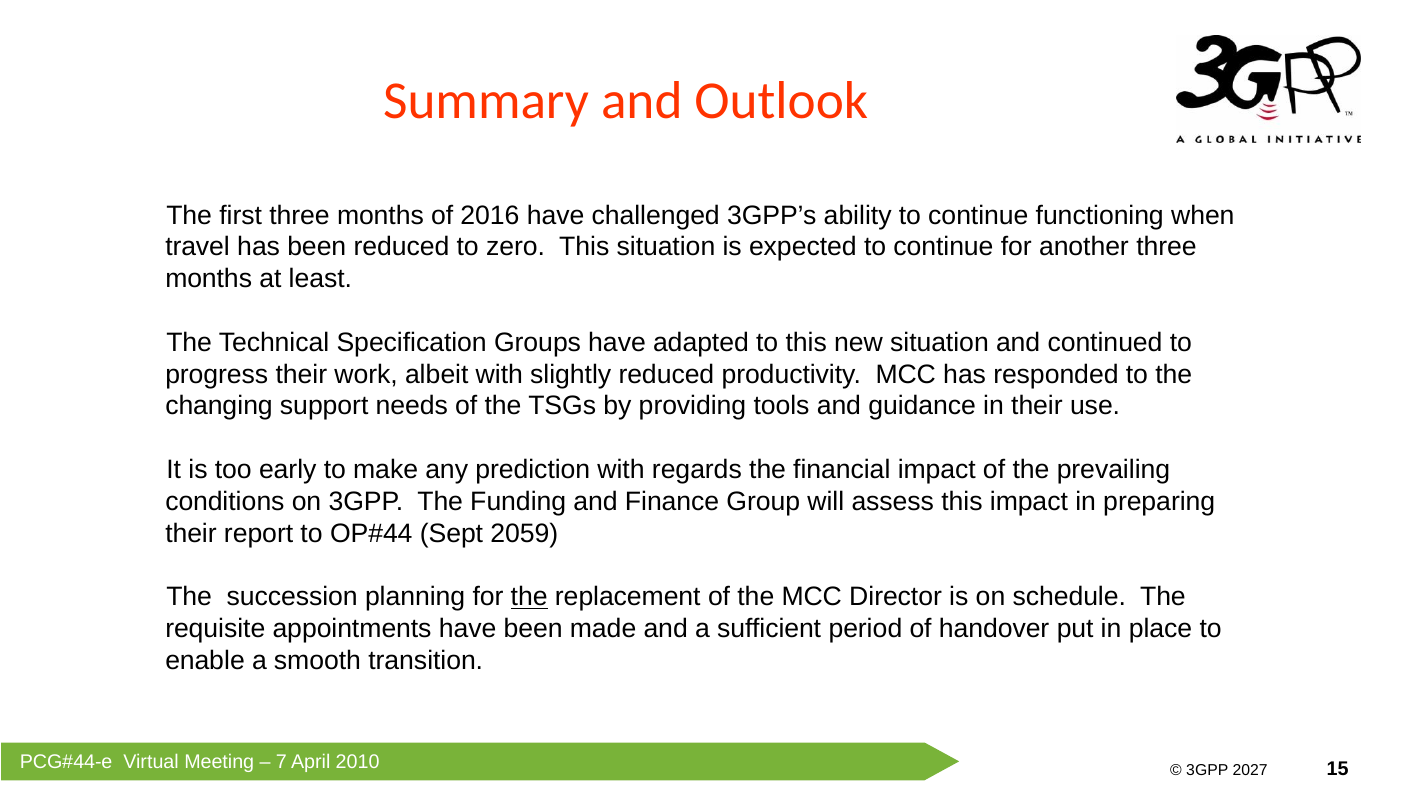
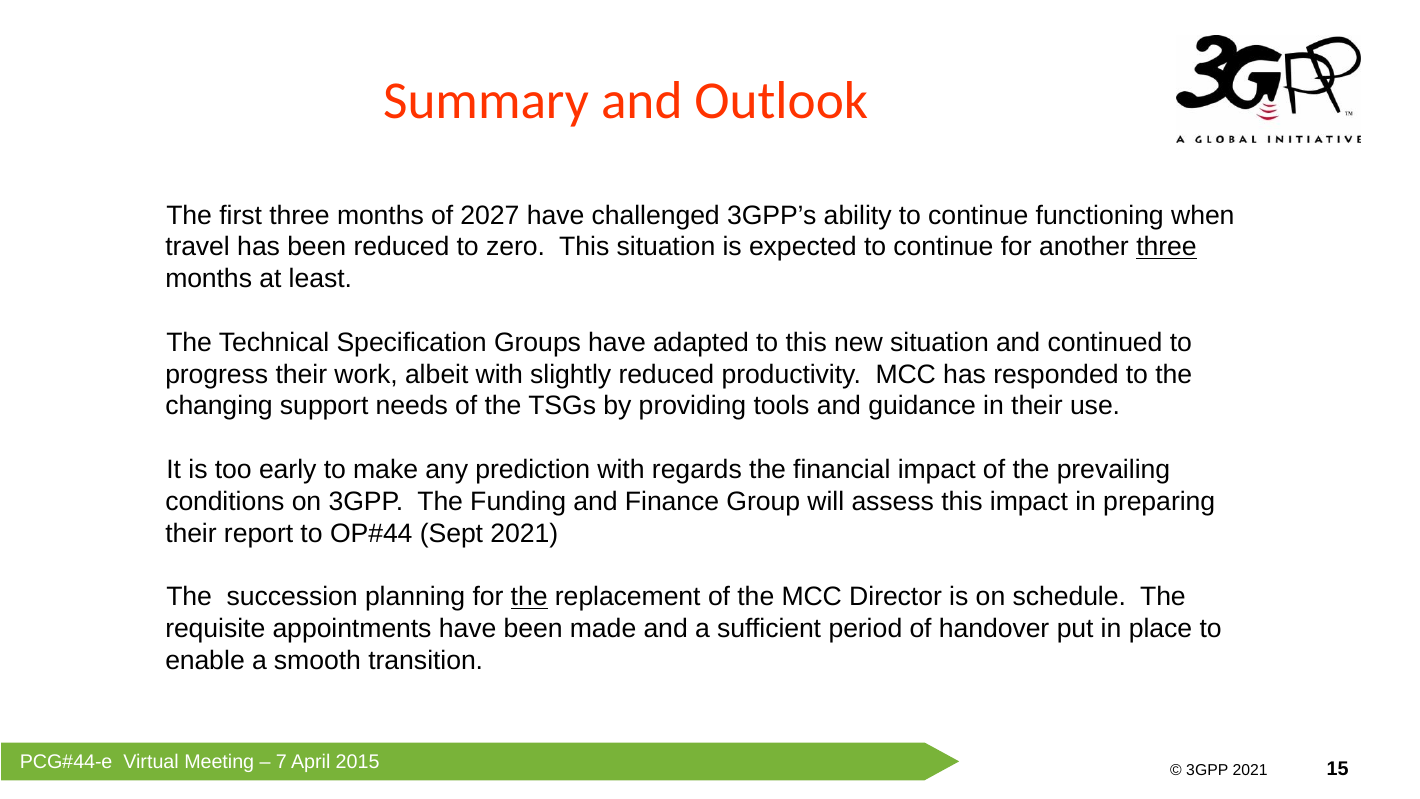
2016: 2016 -> 2027
three at (1167, 247) underline: none -> present
Sept 2059: 2059 -> 2021
2010: 2010 -> 2015
3GPP 2027: 2027 -> 2021
